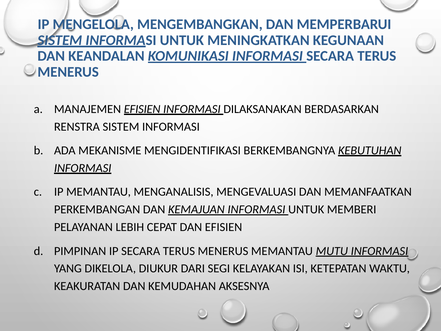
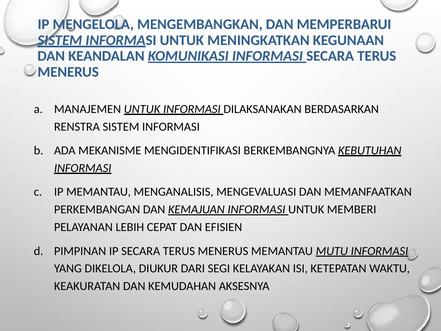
MANAJEMEN EFISIEN: EFISIEN -> UNTUK
